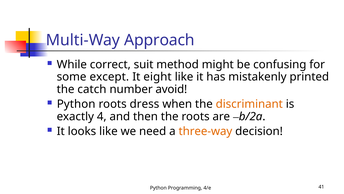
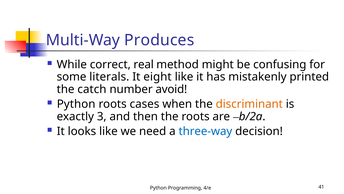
Approach: Approach -> Produces
suit: suit -> real
except: except -> literals
dress: dress -> cases
4: 4 -> 3
three-way colour: orange -> blue
